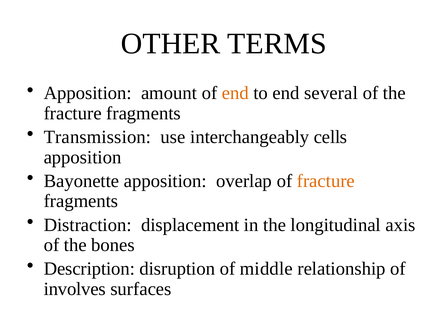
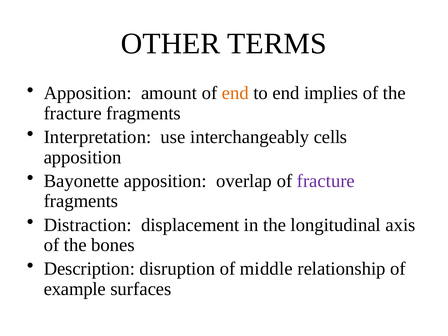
several: several -> implies
Transmission: Transmission -> Interpretation
fracture at (326, 181) colour: orange -> purple
involves: involves -> example
